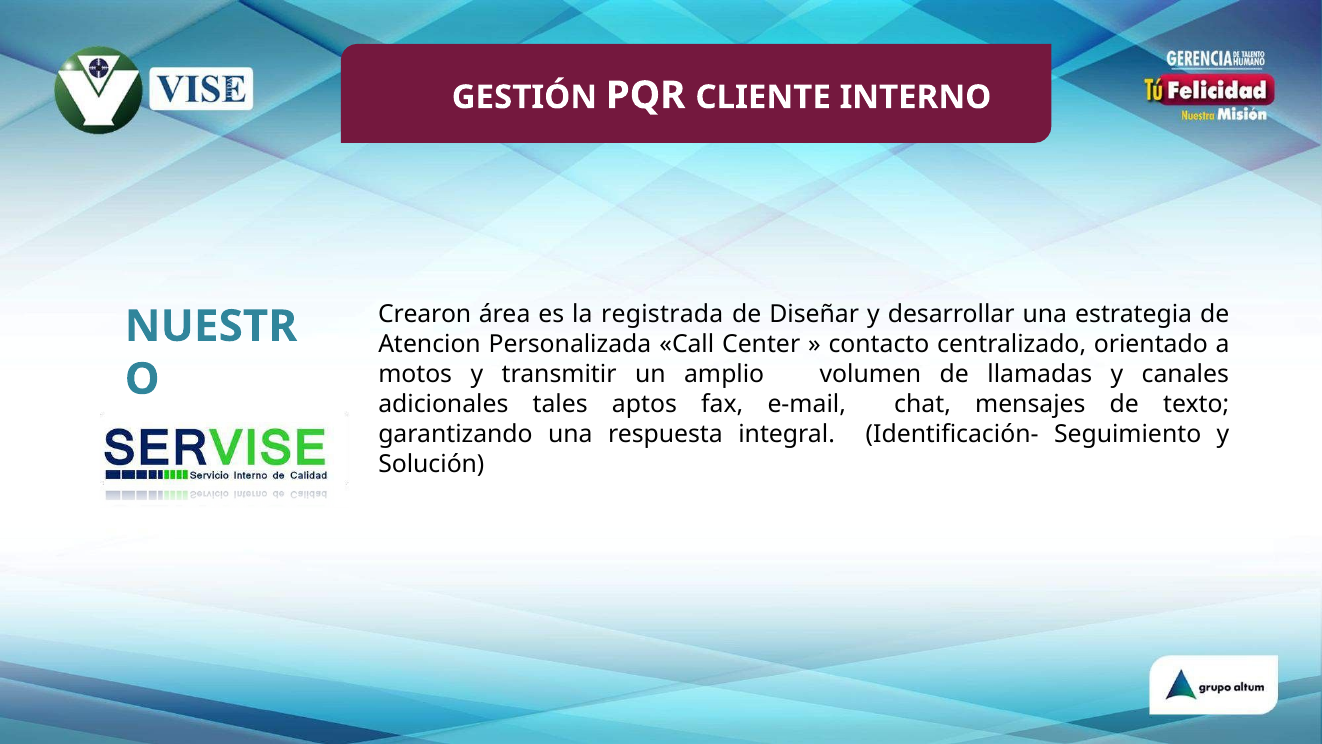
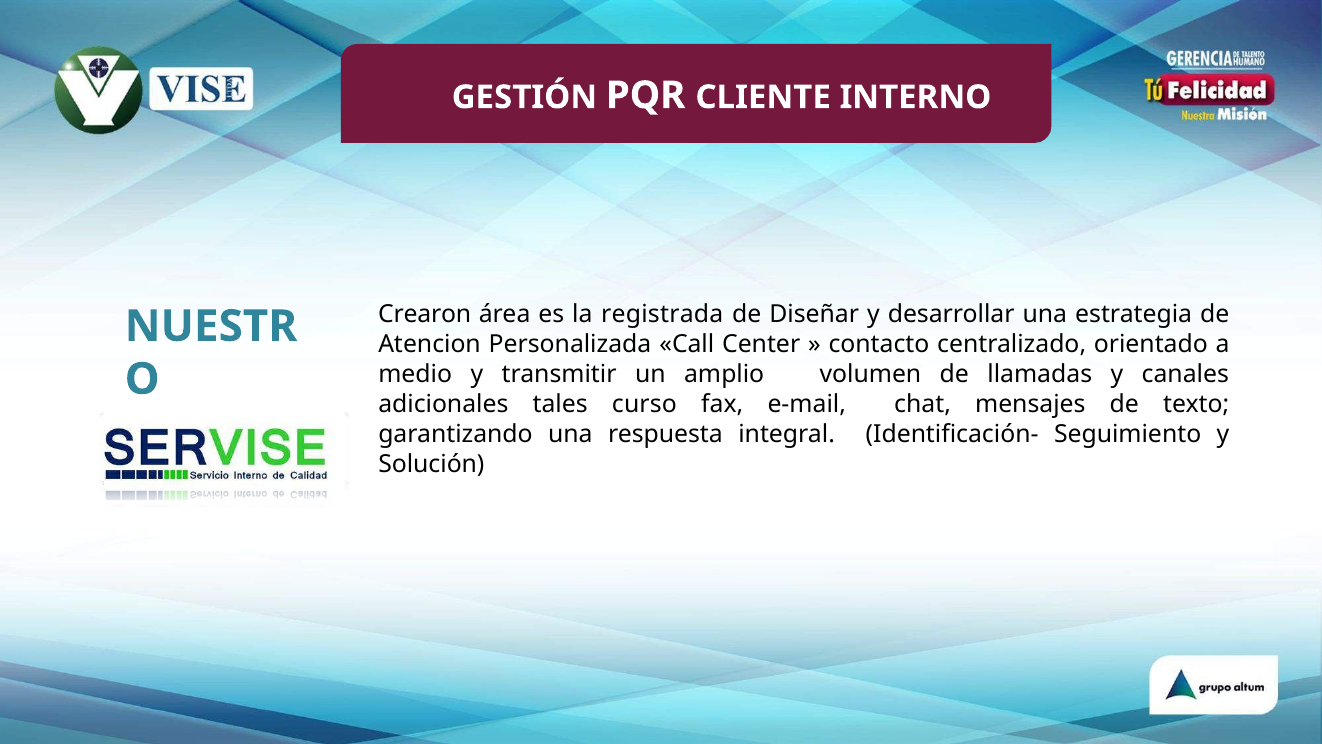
motos: motos -> medio
aptos: aptos -> curso
